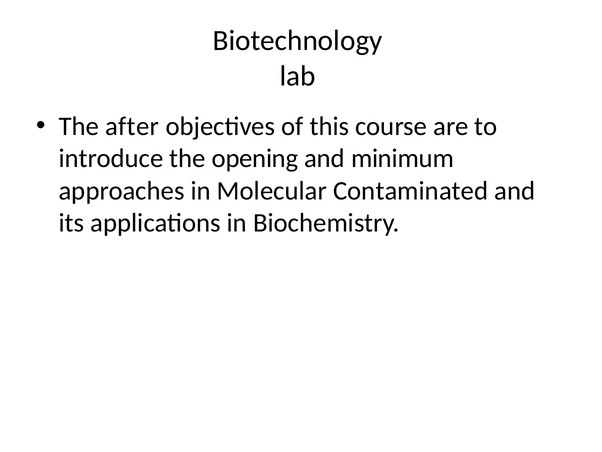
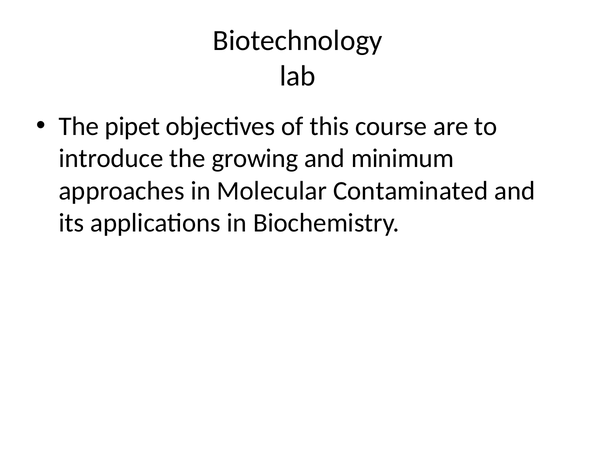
after: after -> pipet
opening: opening -> growing
